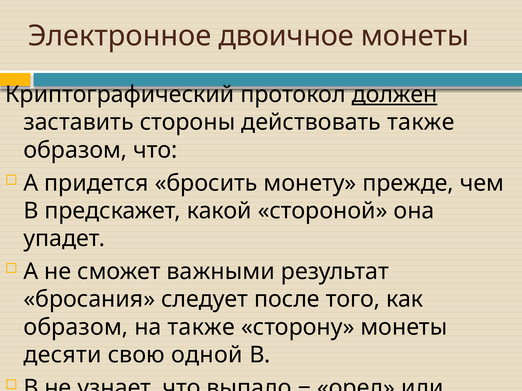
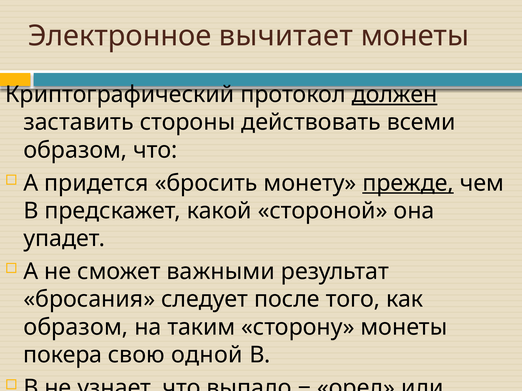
двоичное: двоичное -> вычитает
действовать также: также -> всеми
прежде underline: none -> present
на также: также -> таким
десяти: десяти -> покера
